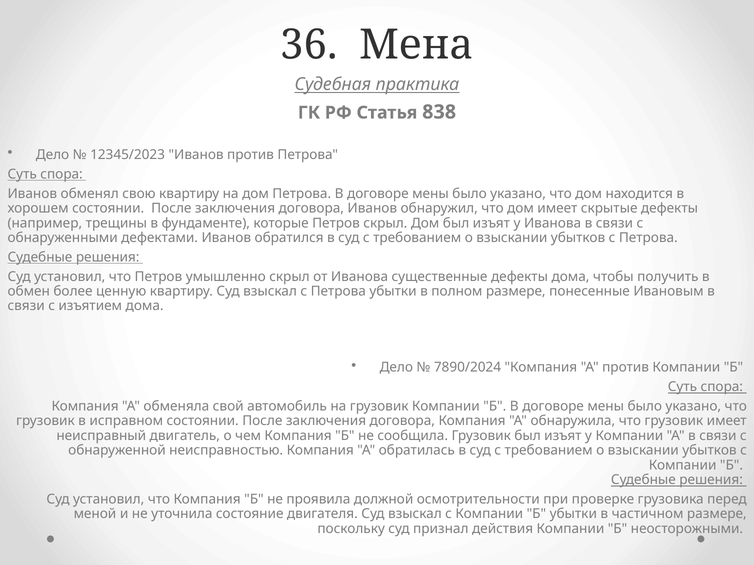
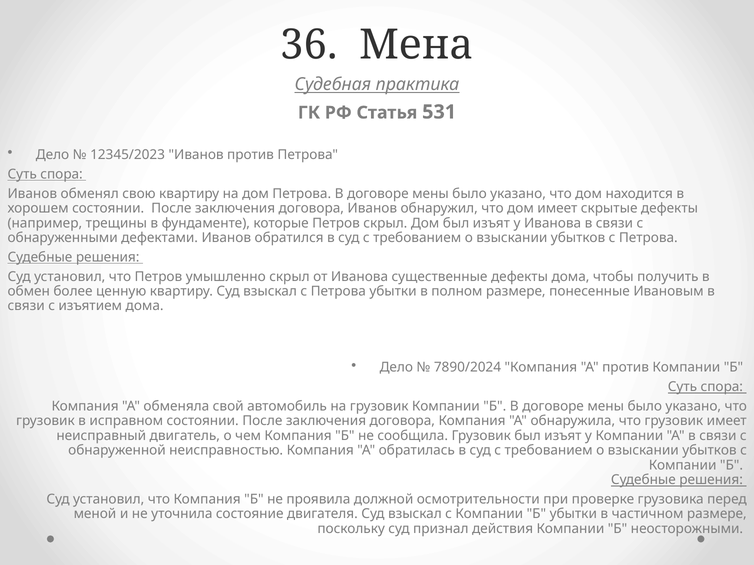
838: 838 -> 531
